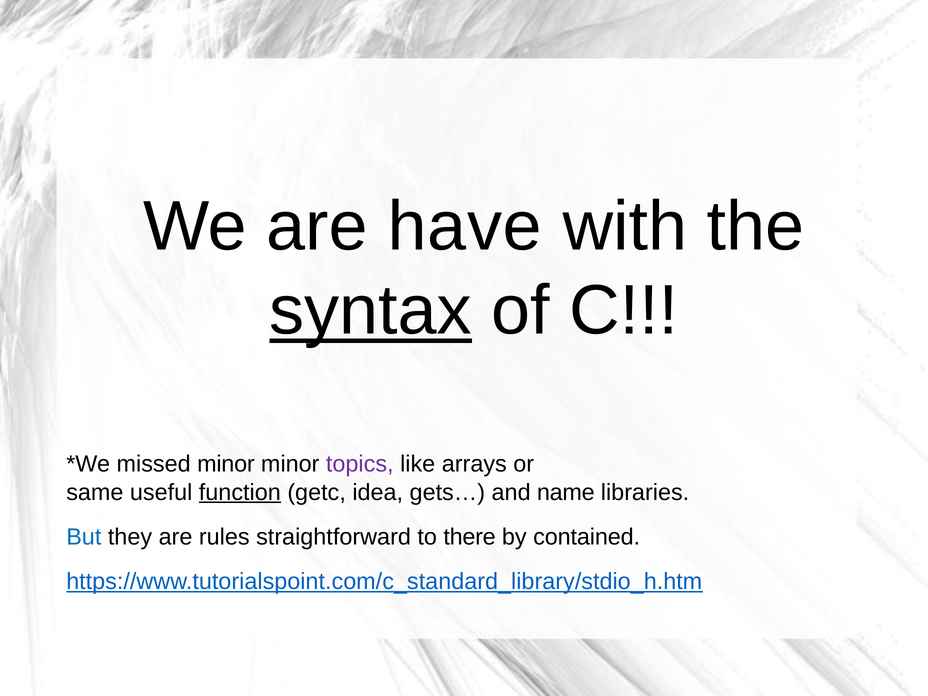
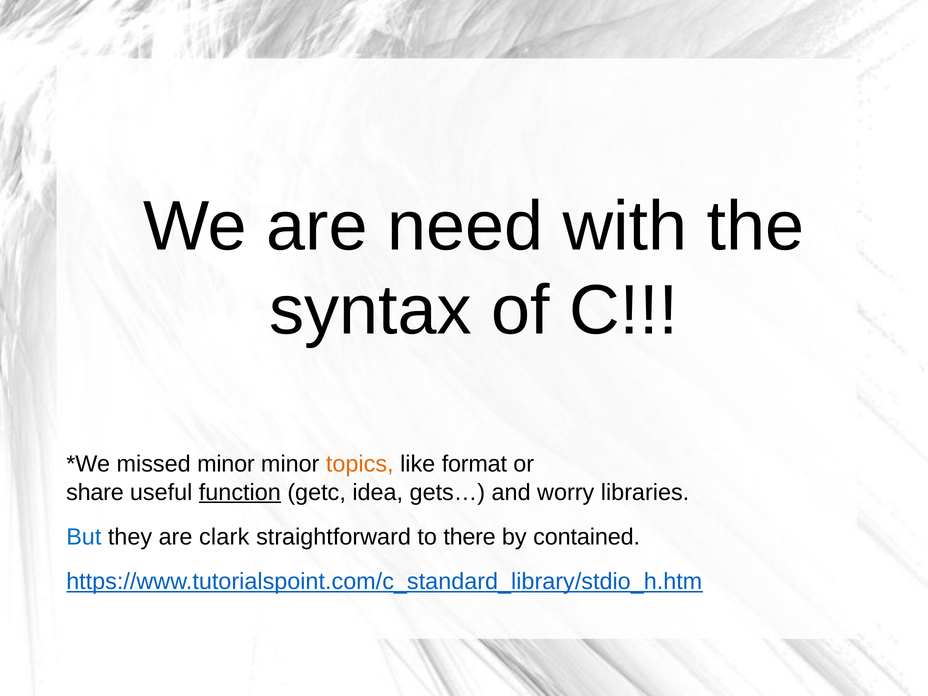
have: have -> need
syntax underline: present -> none
topics colour: purple -> orange
arrays: arrays -> format
same: same -> share
name: name -> worry
rules: rules -> clark
